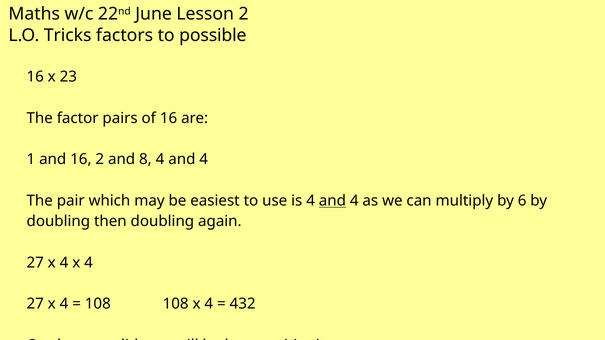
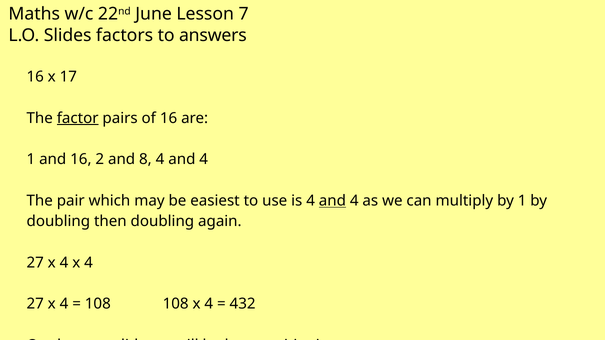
Lesson 2: 2 -> 7
Tricks: Tricks -> Slides
possible: possible -> answers
23: 23 -> 17
factor underline: none -> present
by 6: 6 -> 1
